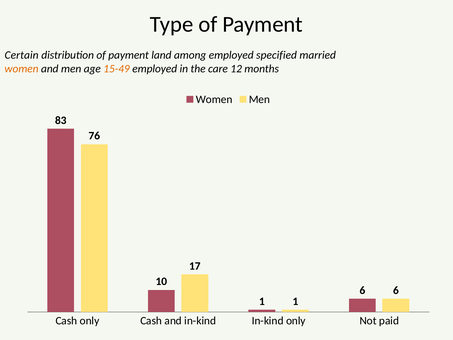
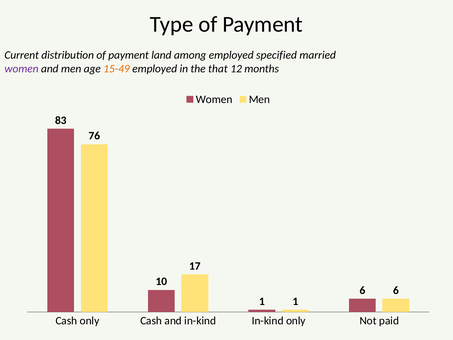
Certain: Certain -> Current
women at (21, 69) colour: orange -> purple
care: care -> that
